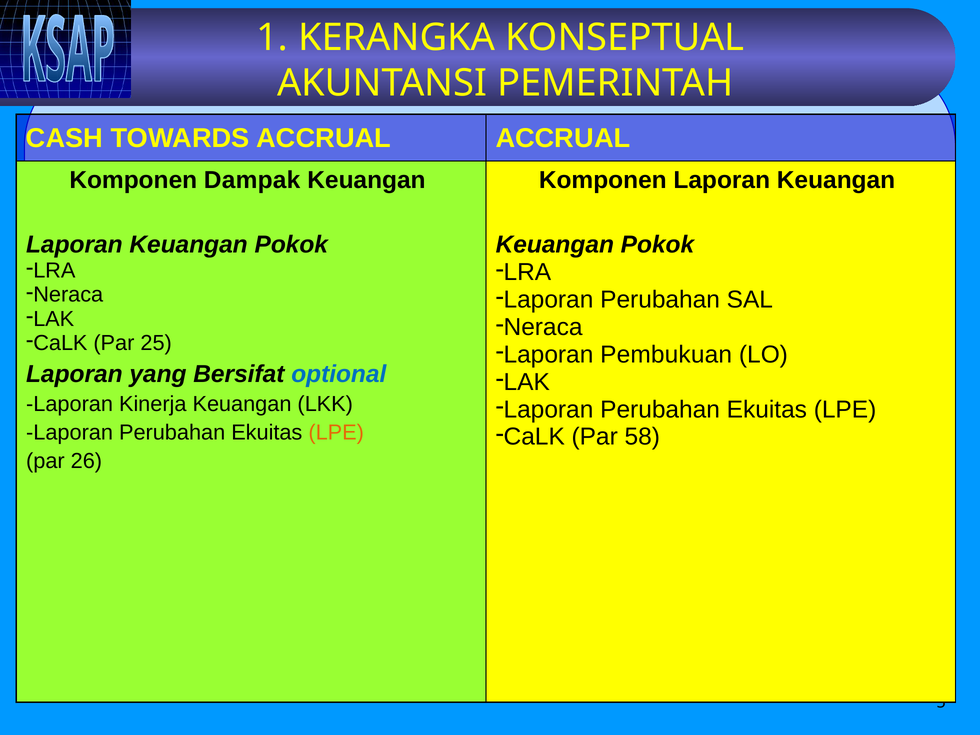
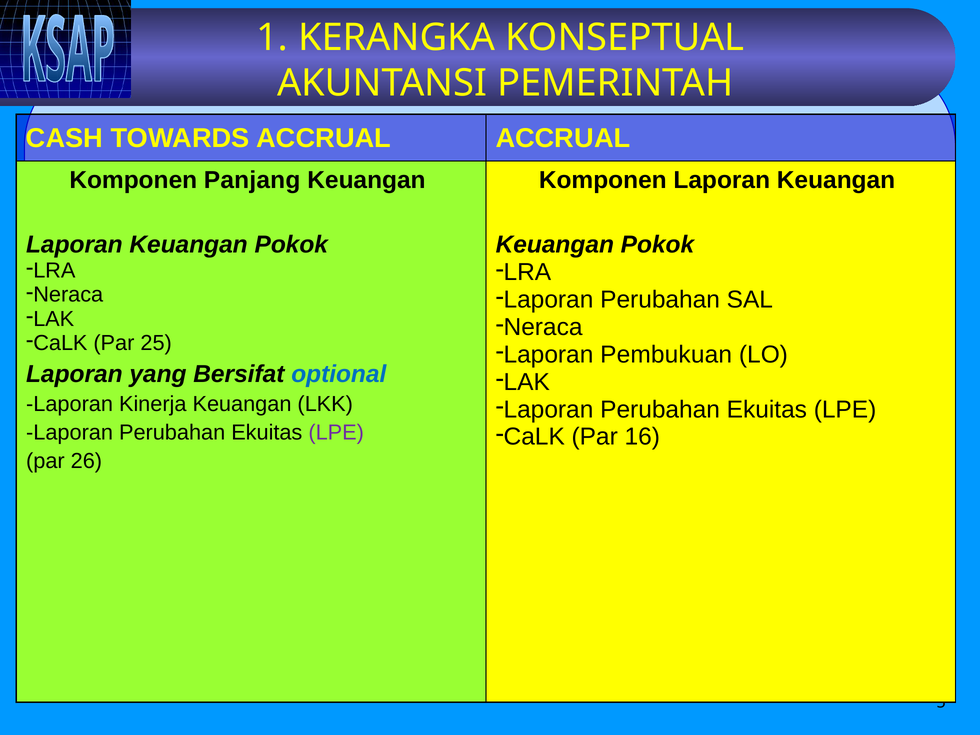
Dampak: Dampak -> Panjang
LPE at (336, 433) colour: orange -> purple
58: 58 -> 16
